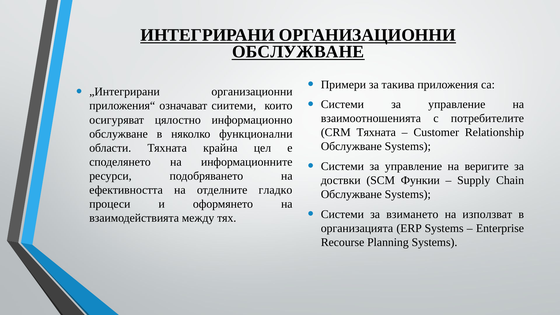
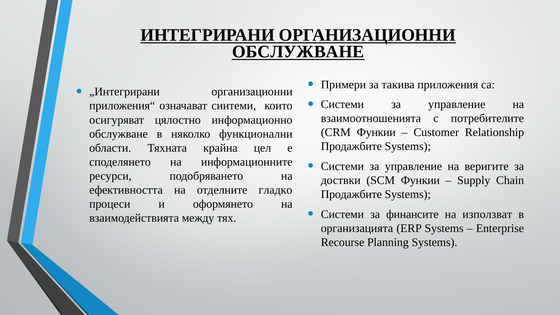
CRM Тяхната: Тяхната -> Функии
Обслужване at (351, 146): Обслужване -> Продажбите
Обслужване at (351, 194): Обслужване -> Продажбите
взимането: взимането -> финансите
